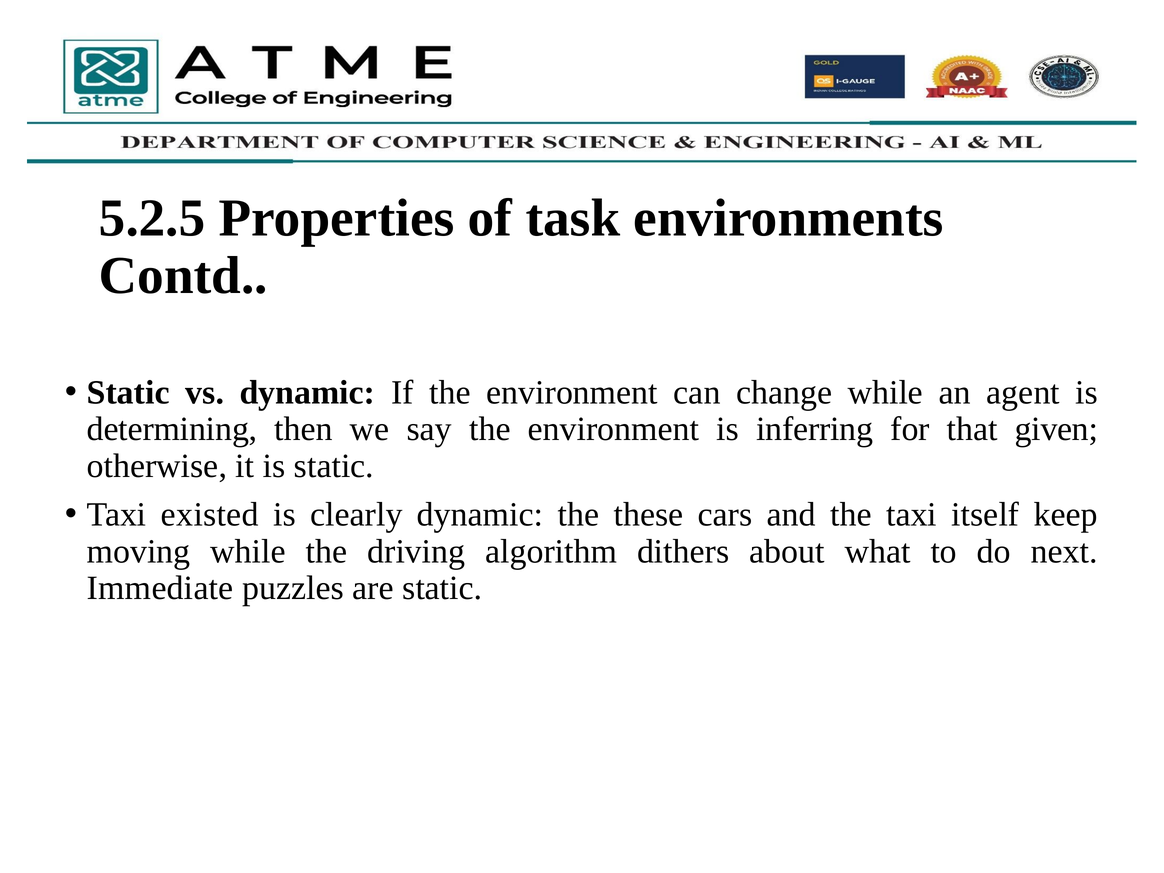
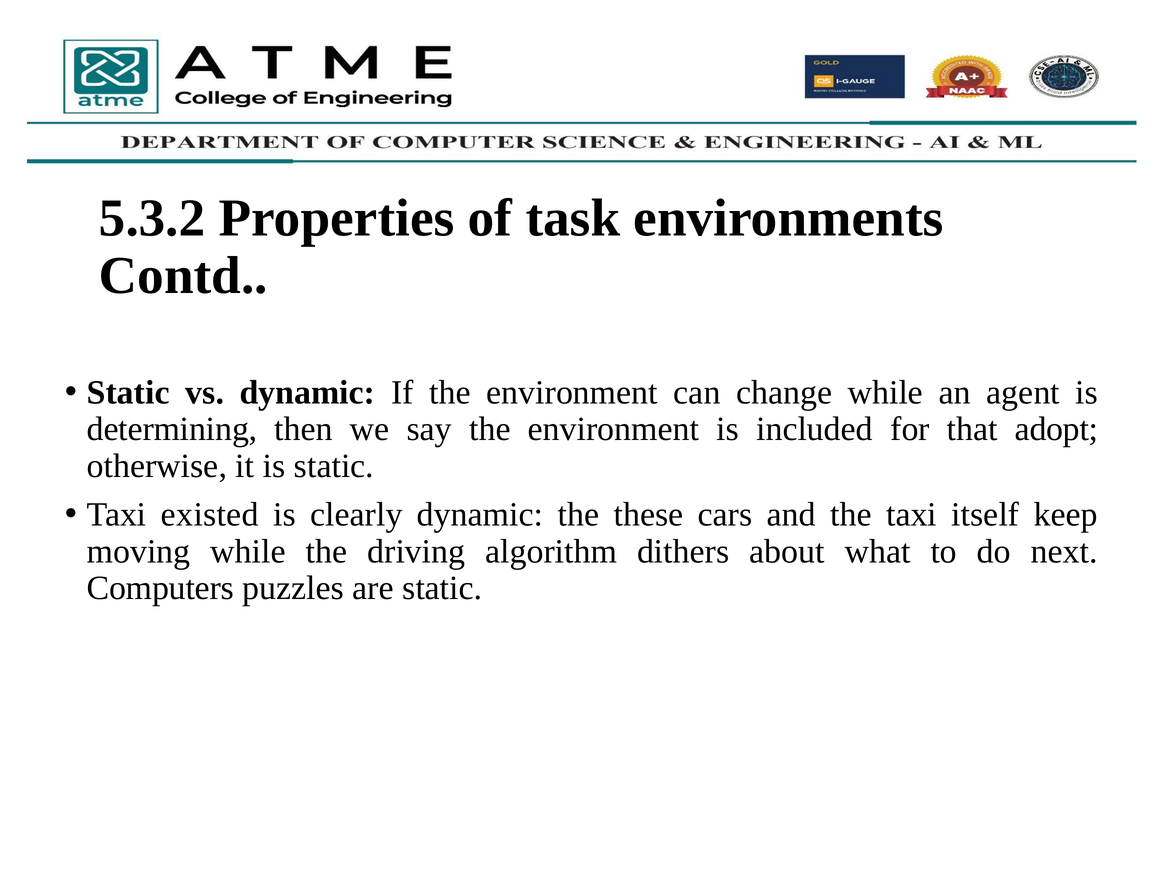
5.2.5: 5.2.5 -> 5.3.2
inferring: inferring -> included
given: given -> adopt
Immediate: Immediate -> Computers
